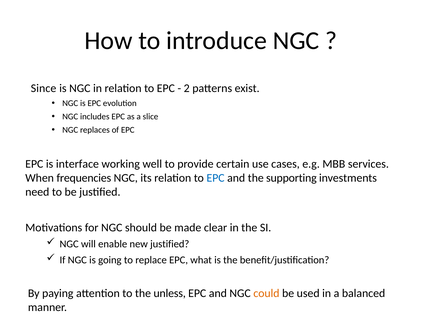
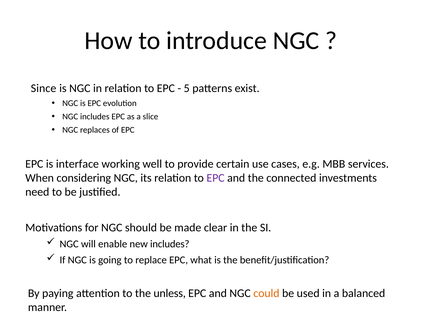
2: 2 -> 5
frequencies: frequencies -> considering
EPC at (216, 178) colour: blue -> purple
supporting: supporting -> connected
new justified: justified -> includes
